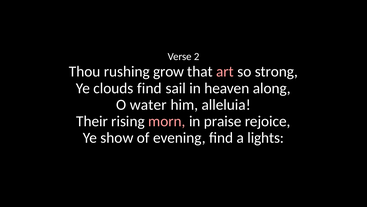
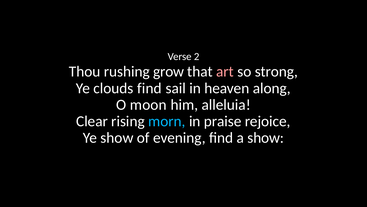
water: water -> moon
Their: Their -> Clear
morn colour: pink -> light blue
a lights: lights -> show
